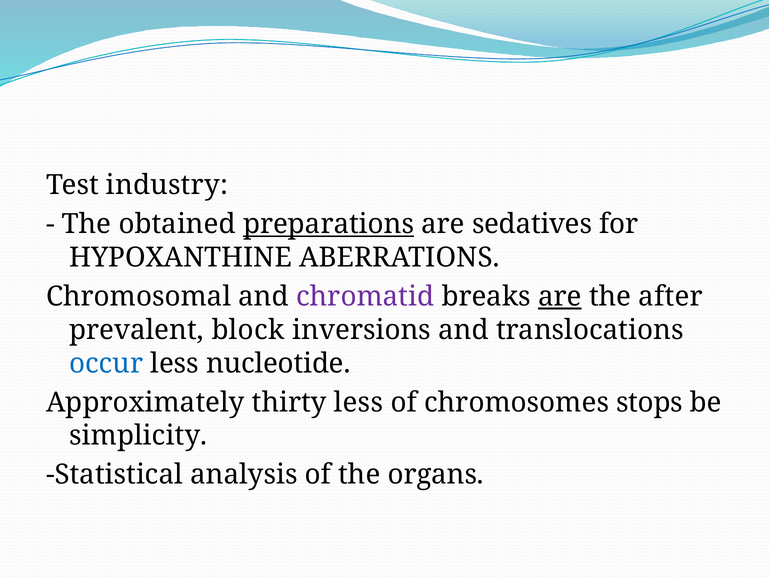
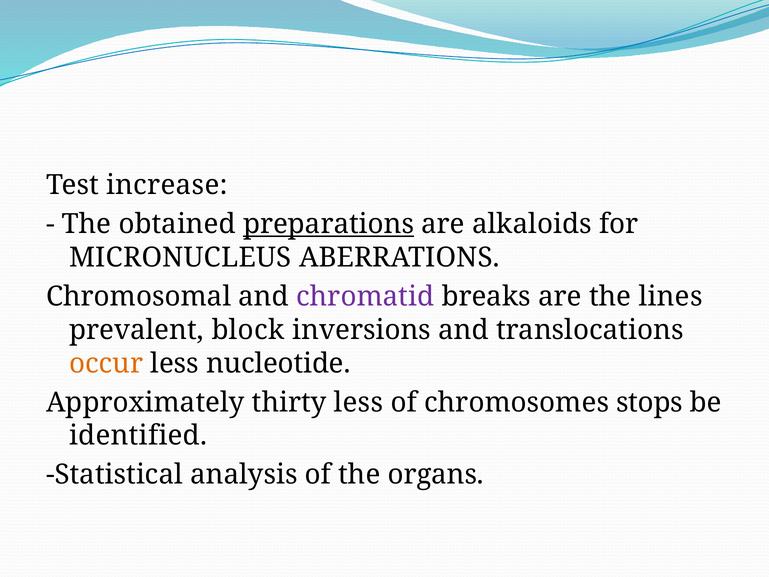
industry: industry -> increase
sedatives: sedatives -> alkaloids
HYPOXANTHINE: HYPOXANTHINE -> MICRONUCLEUS
are at (560, 296) underline: present -> none
after: after -> lines
occur colour: blue -> orange
simplicity: simplicity -> identified
